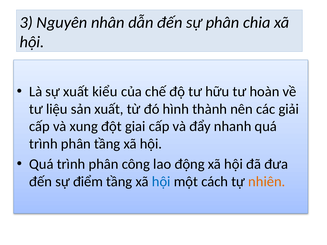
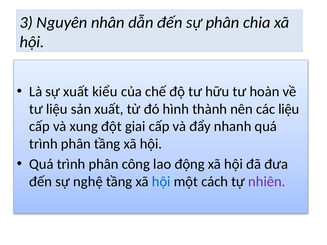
các giải: giải -> liệu
điểm: điểm -> nghệ
nhiên colour: orange -> purple
